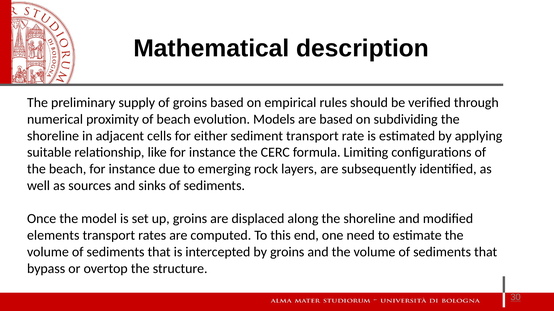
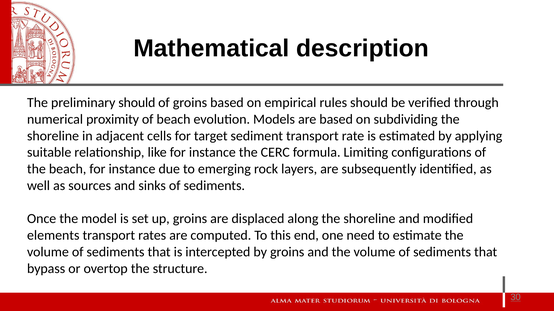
preliminary supply: supply -> should
either: either -> target
